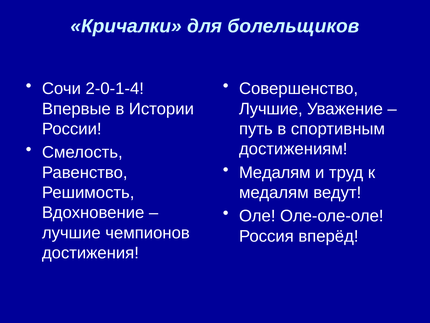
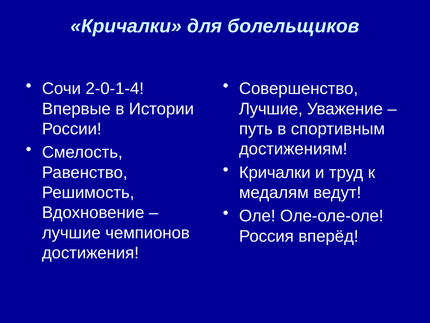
Медалям at (275, 172): Медалям -> Кричалки
